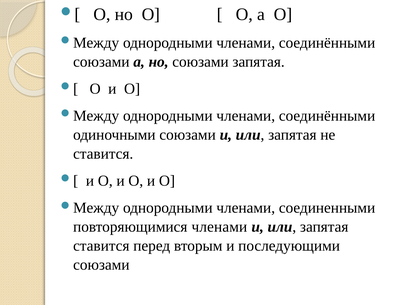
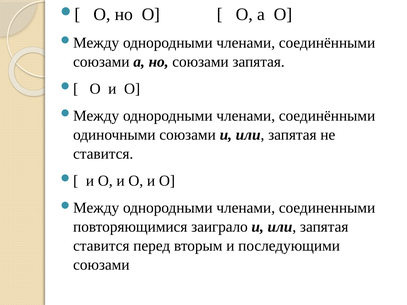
повторяющимися членами: членами -> заиграло
